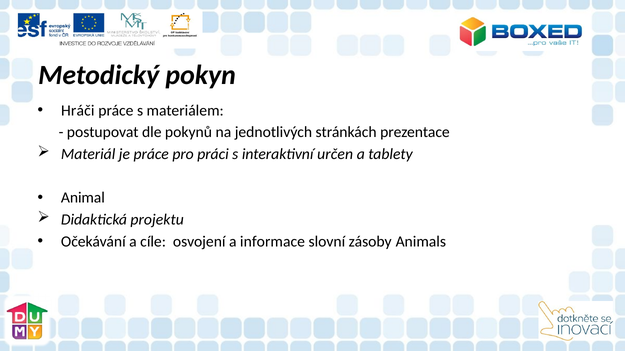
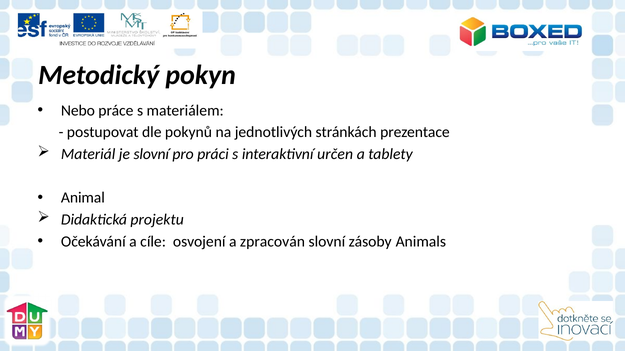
Hráči: Hráči -> Nebo
je práce: práce -> slovní
informace: informace -> zpracován
